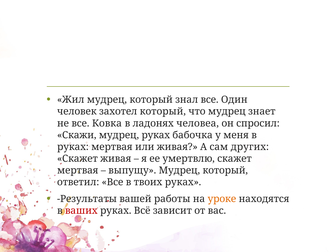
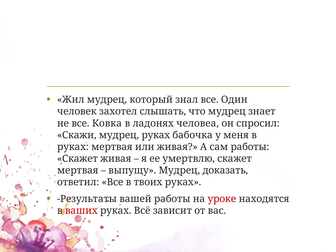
захотел который: который -> слышать
сам других: других -> работы
выпущу Мудрец который: который -> доказать
уроке colour: orange -> red
